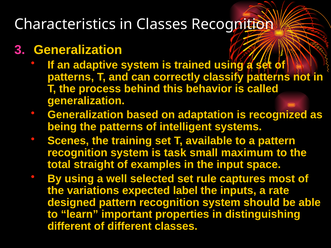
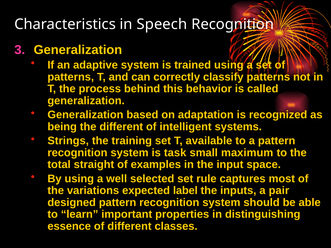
in Classes: Classes -> Speech
the patterns: patterns -> different
Scenes: Scenes -> Strings
rate: rate -> pair
different at (69, 226): different -> essence
